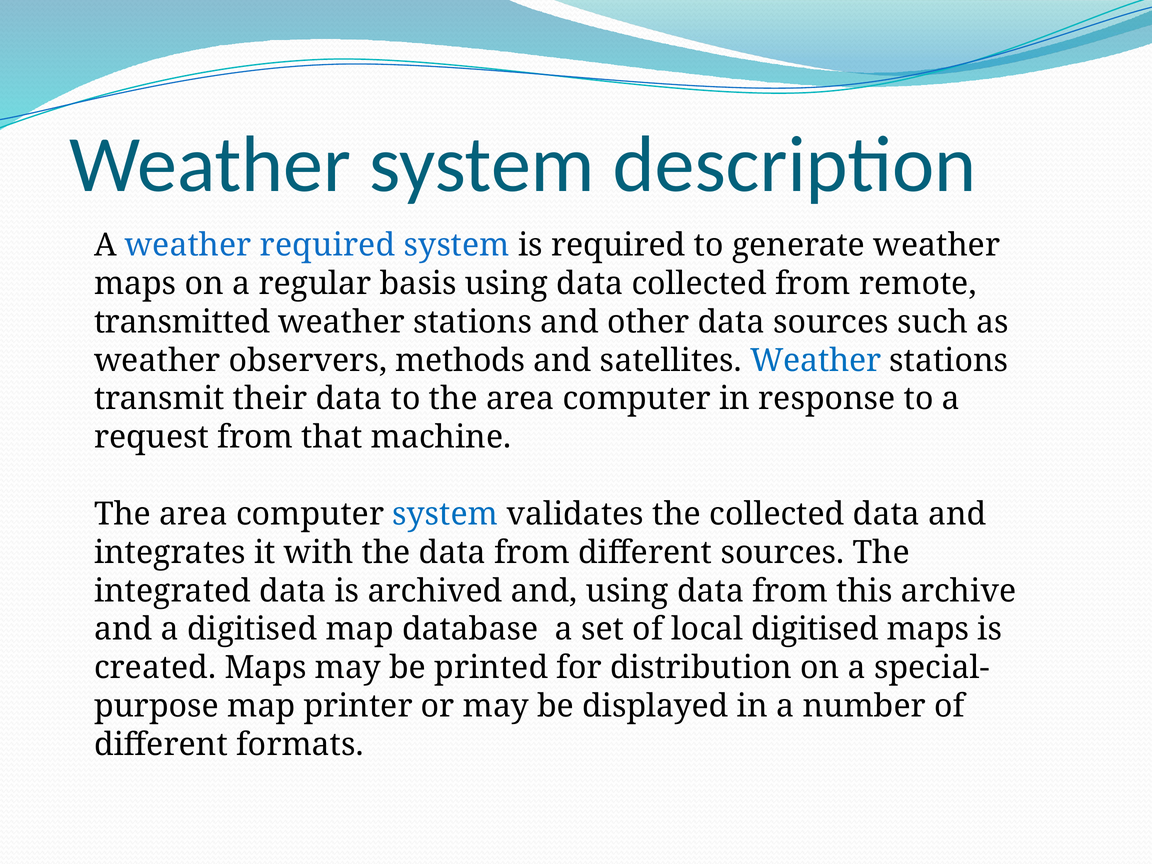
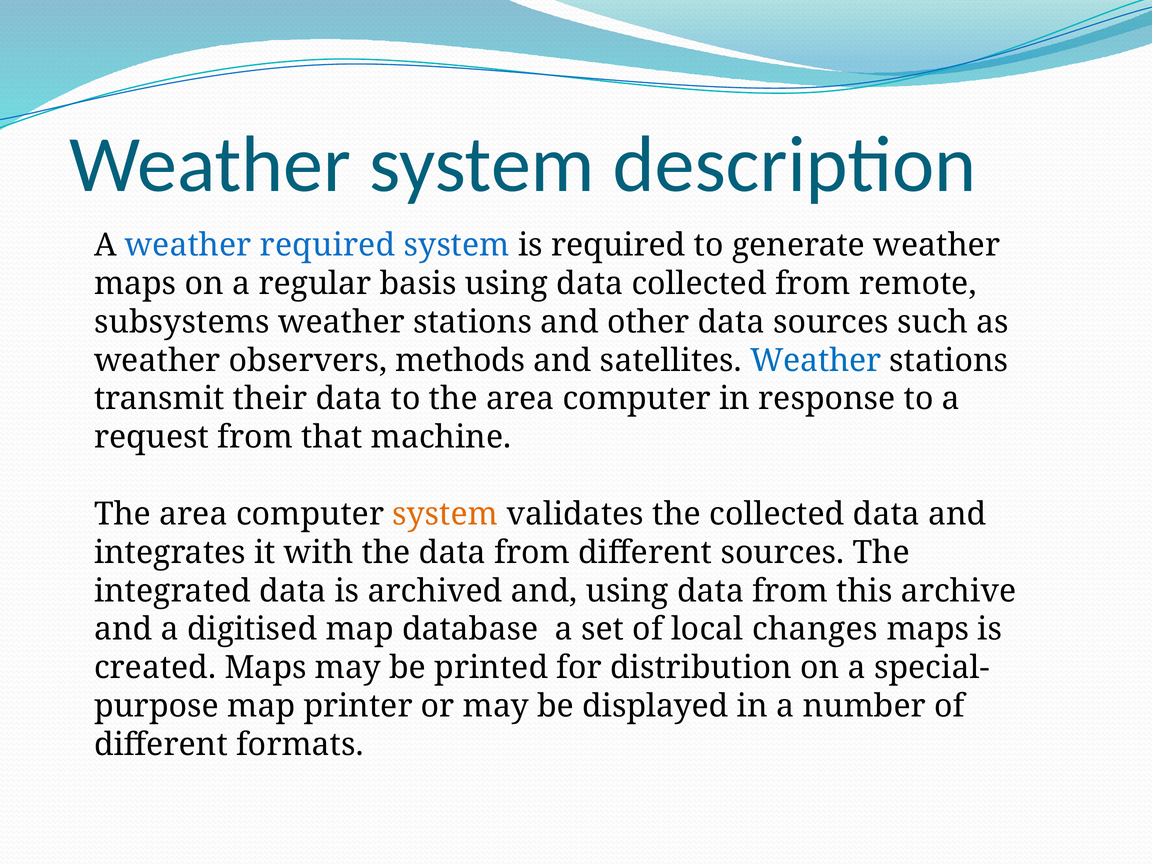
transmitted: transmitted -> subsystems
system at (445, 514) colour: blue -> orange
local digitised: digitised -> changes
